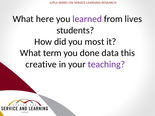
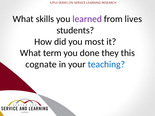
here: here -> skills
data: data -> they
creative: creative -> cognate
teaching colour: purple -> blue
